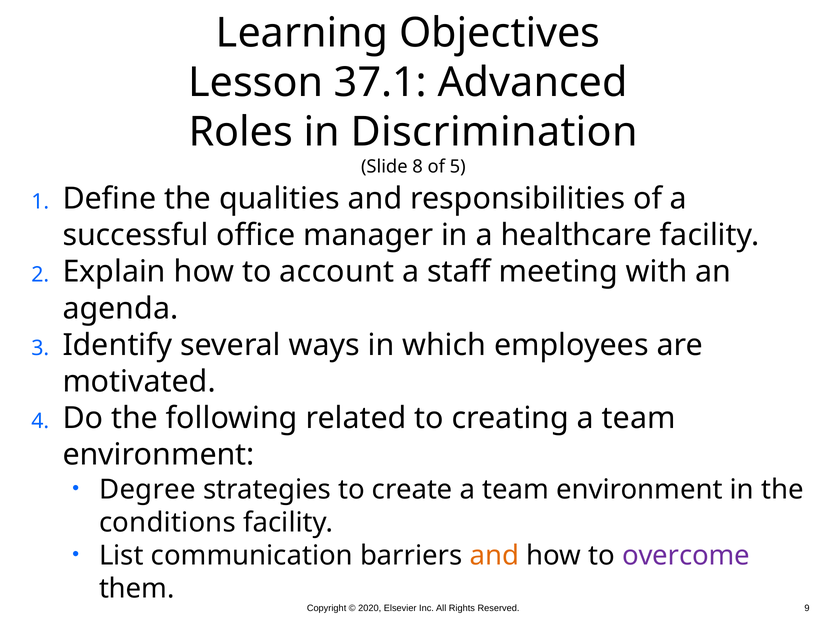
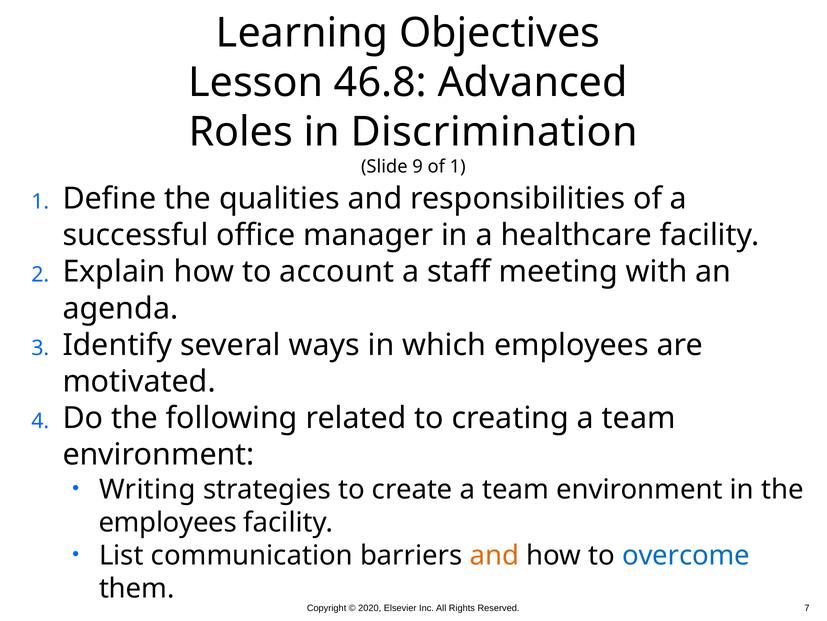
37.1: 37.1 -> 46.8
8: 8 -> 9
of 5: 5 -> 1
Degree: Degree -> Writing
conditions at (167, 522): conditions -> employees
overcome colour: purple -> blue
9: 9 -> 7
